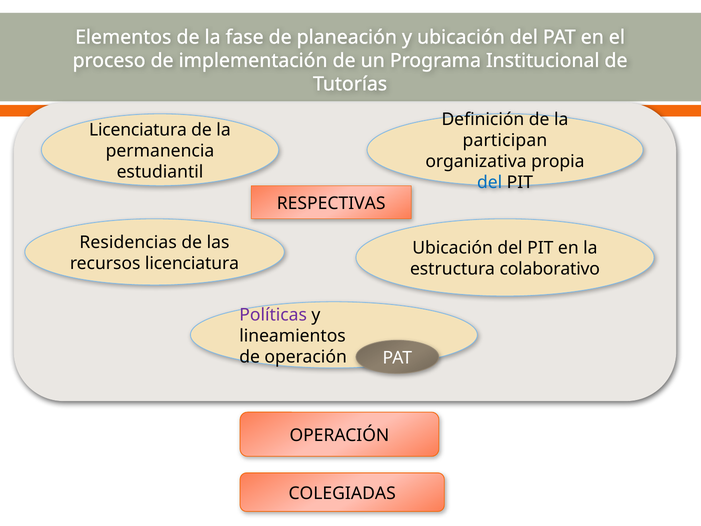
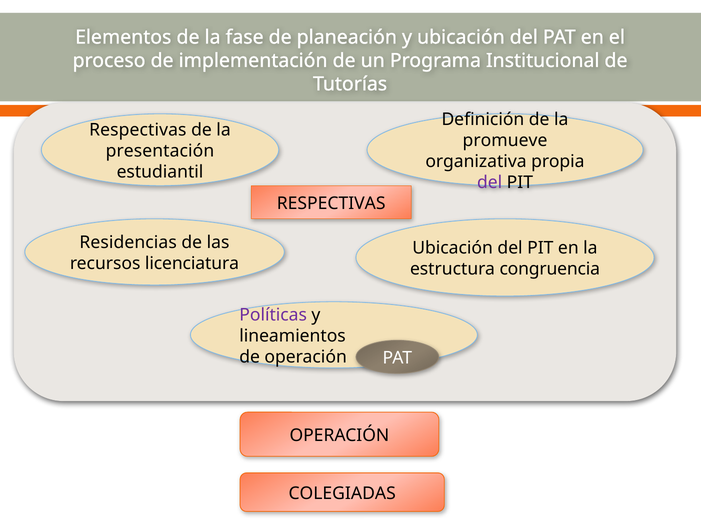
Licenciatura at (138, 130): Licenciatura -> Respectivas
participan: participan -> promueve
permanencia: permanencia -> presentación
del at (490, 182) colour: blue -> purple
colaborativo: colaborativo -> congruencia
